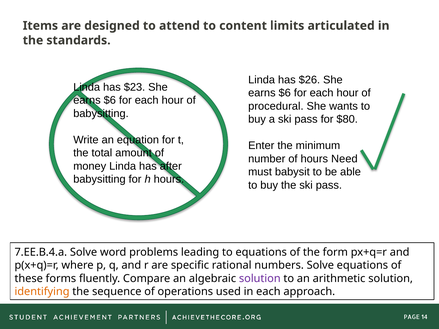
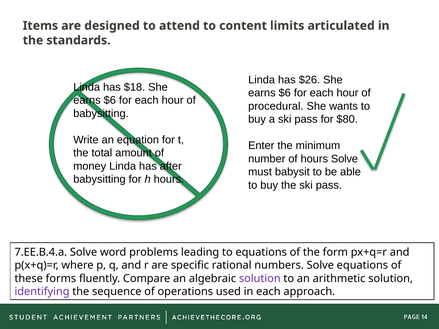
$23: $23 -> $18
hours Need: Need -> Solve
identifying colour: orange -> purple
